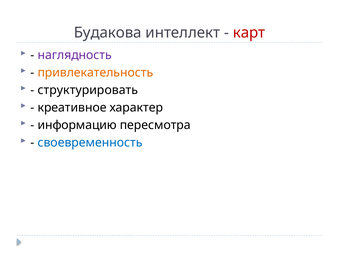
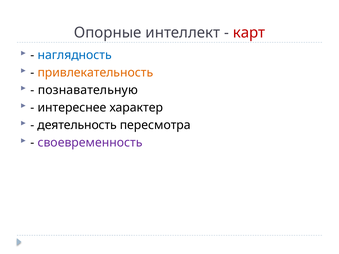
Будакова: Будакова -> Опорные
наглядность colour: purple -> blue
структурировать: структурировать -> познавательную
креативное: креативное -> интереснее
информацию: информацию -> деятельность
своевременность colour: blue -> purple
